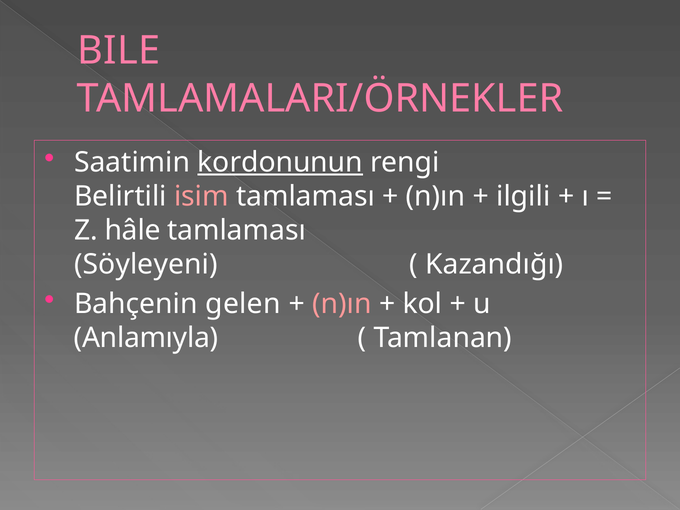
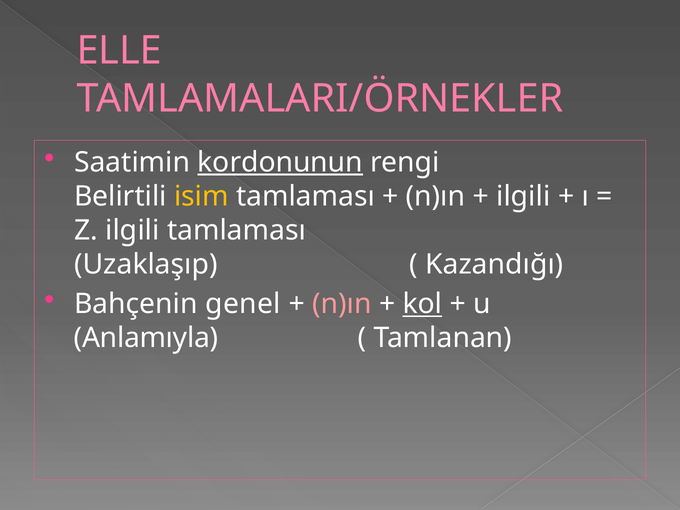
BILE: BILE -> ELLE
isim colour: pink -> yellow
Z hâle: hâle -> ilgili
Söyleyeni: Söyleyeni -> Uzaklaşıp
gelen: gelen -> genel
kol underline: none -> present
